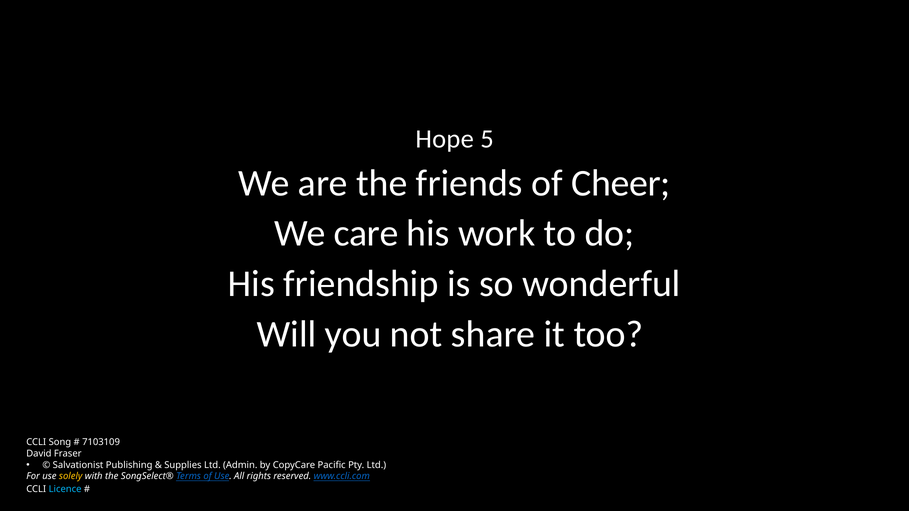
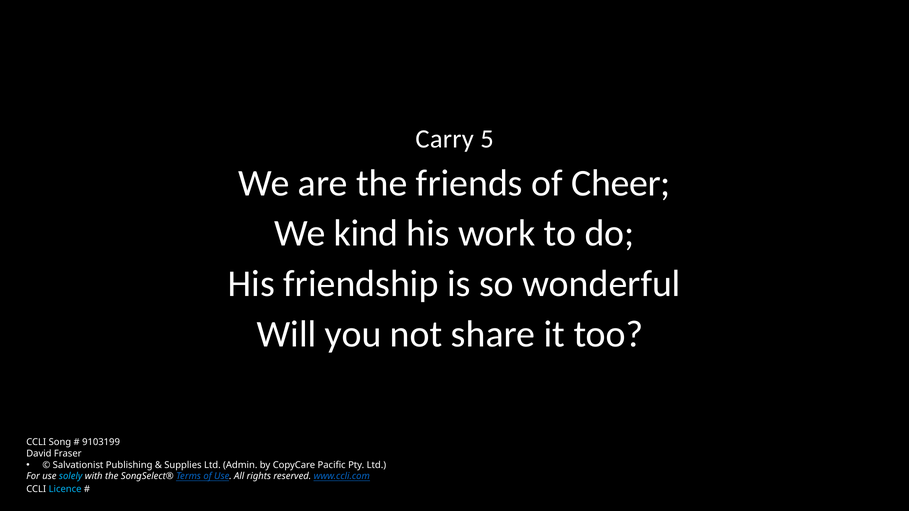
Hope: Hope -> Carry
care: care -> kind
7103109: 7103109 -> 9103199
solely colour: yellow -> light blue
